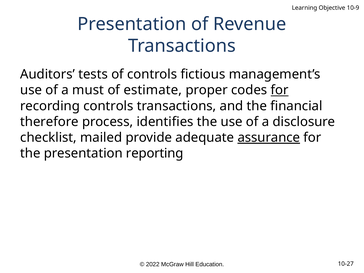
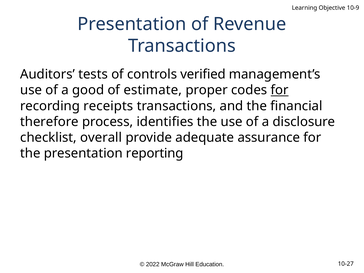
fictious: fictious -> verified
must: must -> good
recording controls: controls -> receipts
mailed: mailed -> overall
assurance underline: present -> none
